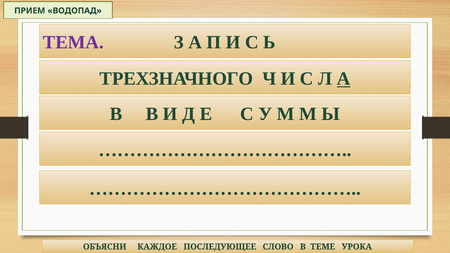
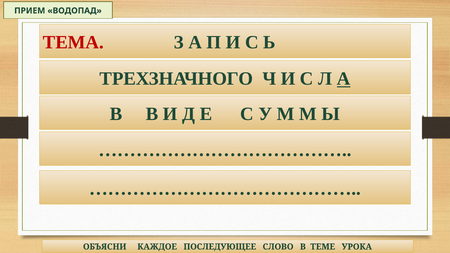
ТЕМА colour: purple -> red
